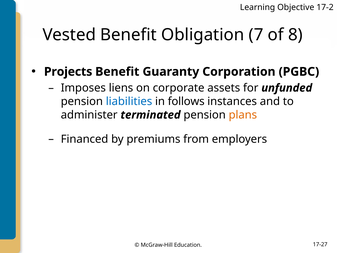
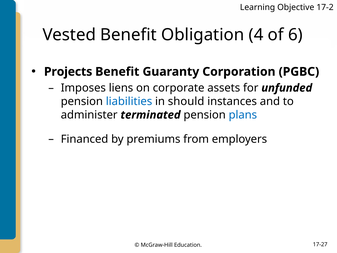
7: 7 -> 4
8: 8 -> 6
follows: follows -> should
plans colour: orange -> blue
